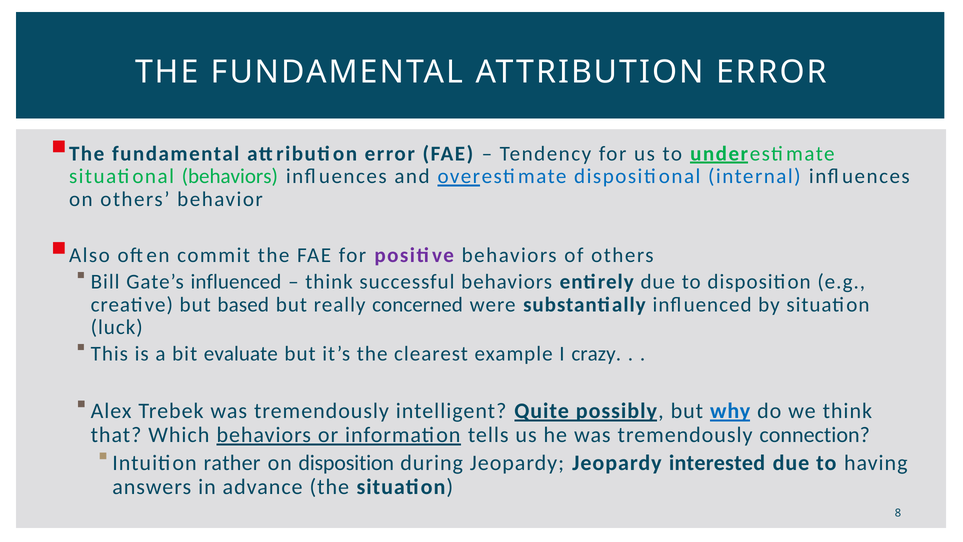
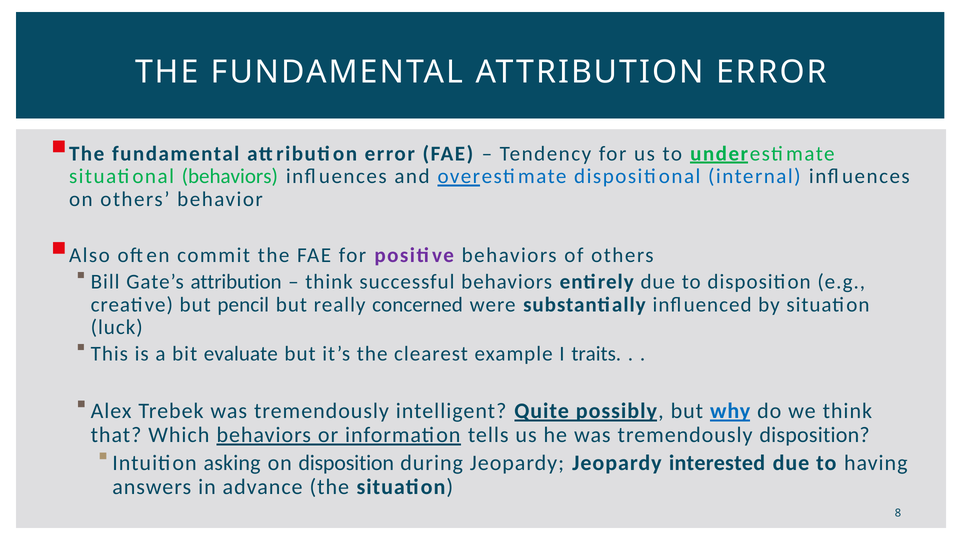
Gate’s influenced: influenced -> attribution
based: based -> pencil
crazy: crazy -> traits
tremendously connection: connection -> disposition
rather: rather -> asking
